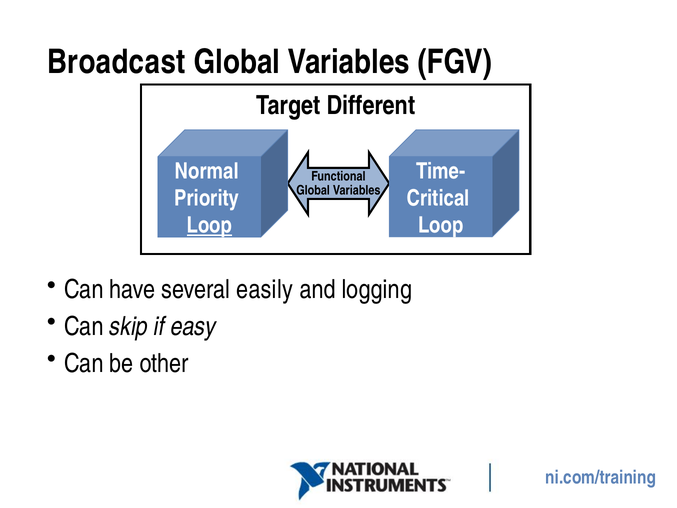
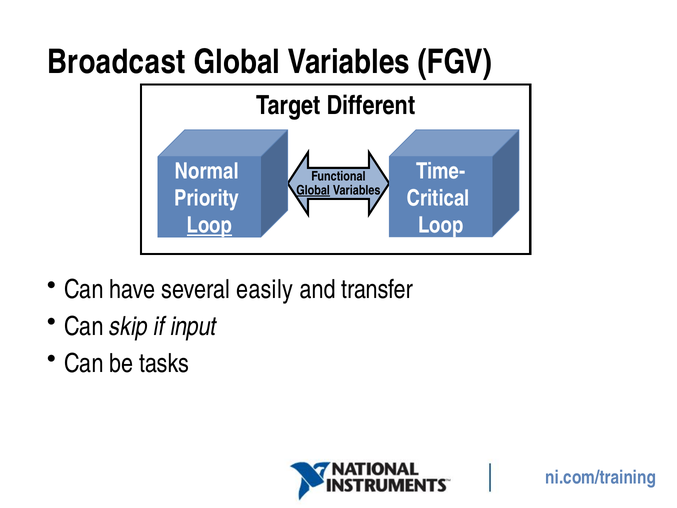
Global at (313, 190) underline: none -> present
logging: logging -> transfer
easy: easy -> input
other: other -> tasks
